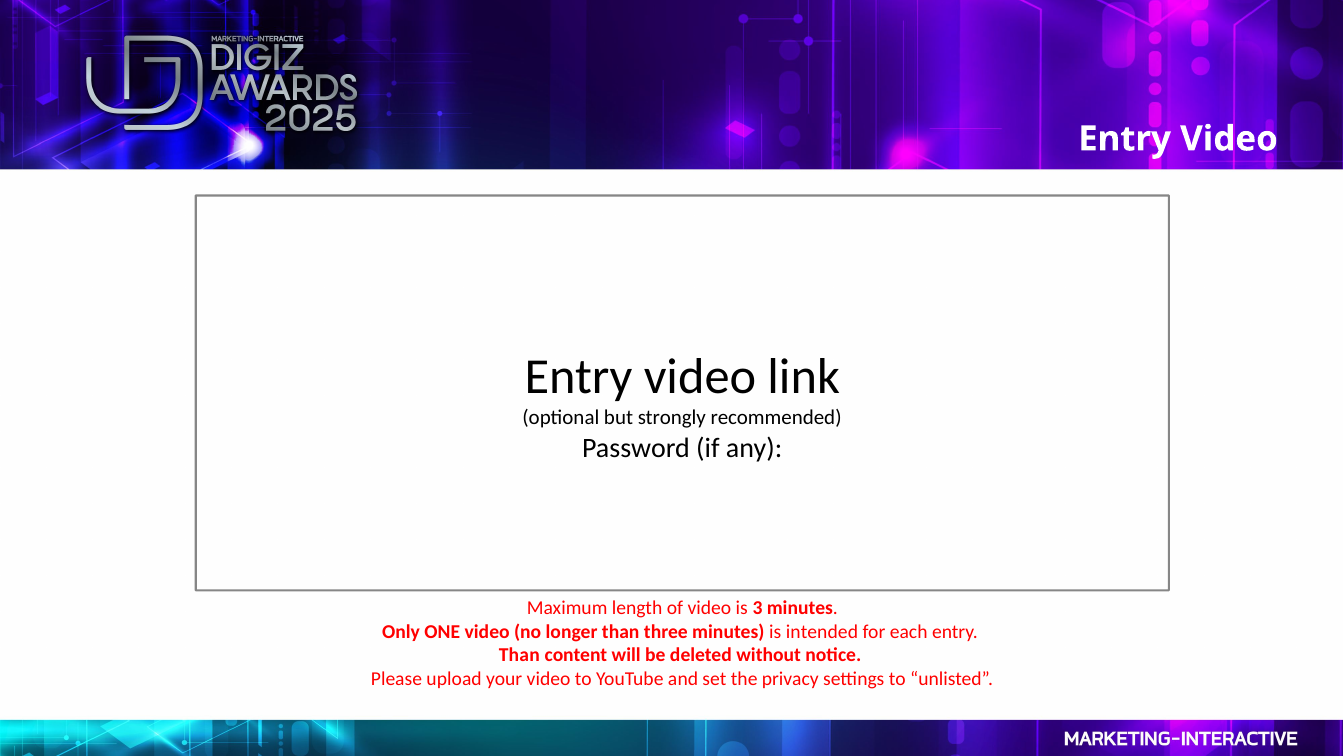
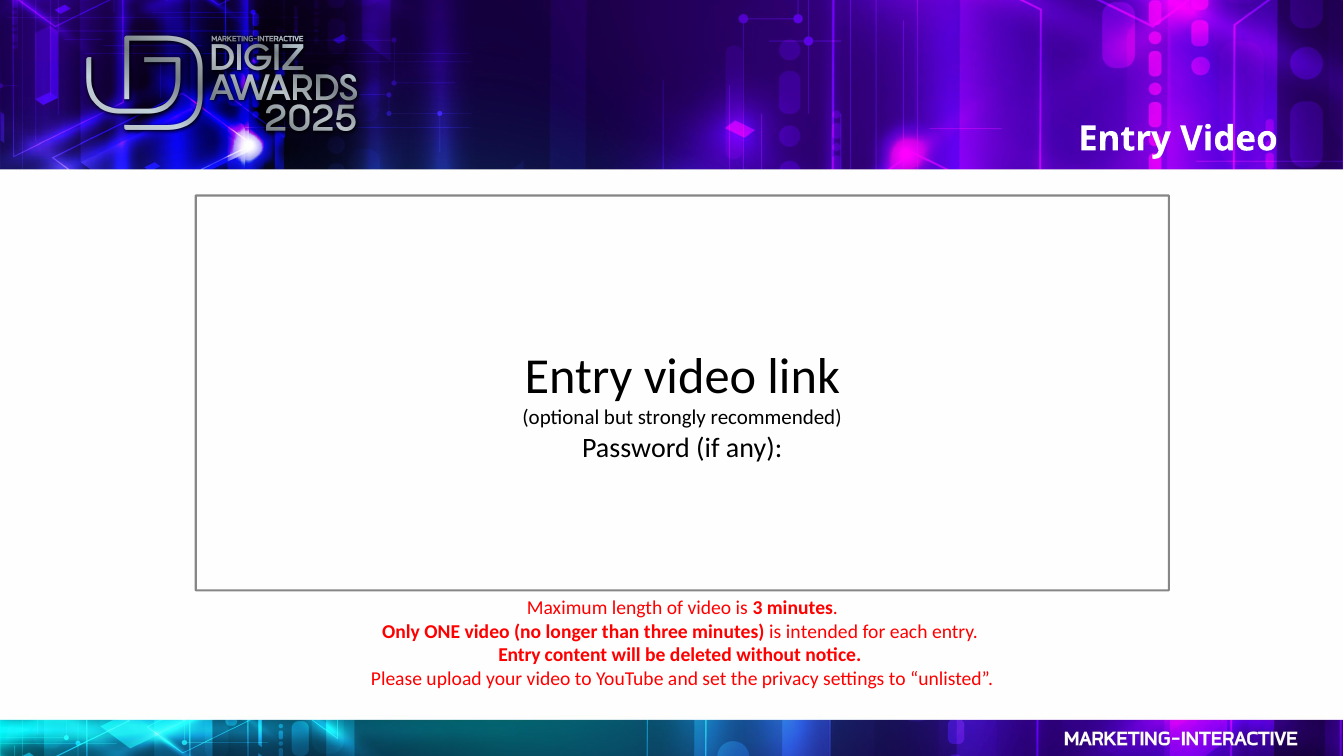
Than at (519, 655): Than -> Entry
